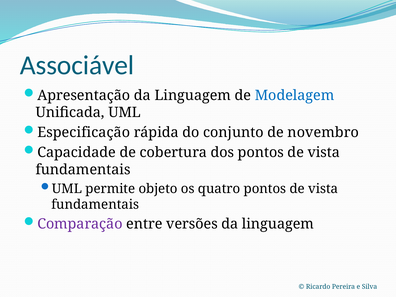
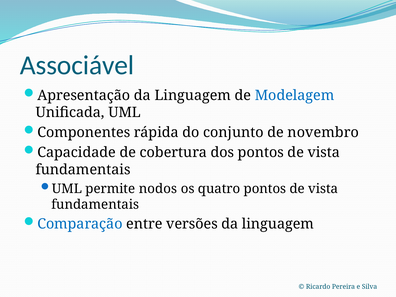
Especificação: Especificação -> Componentes
objeto: objeto -> nodos
Comparação colour: purple -> blue
